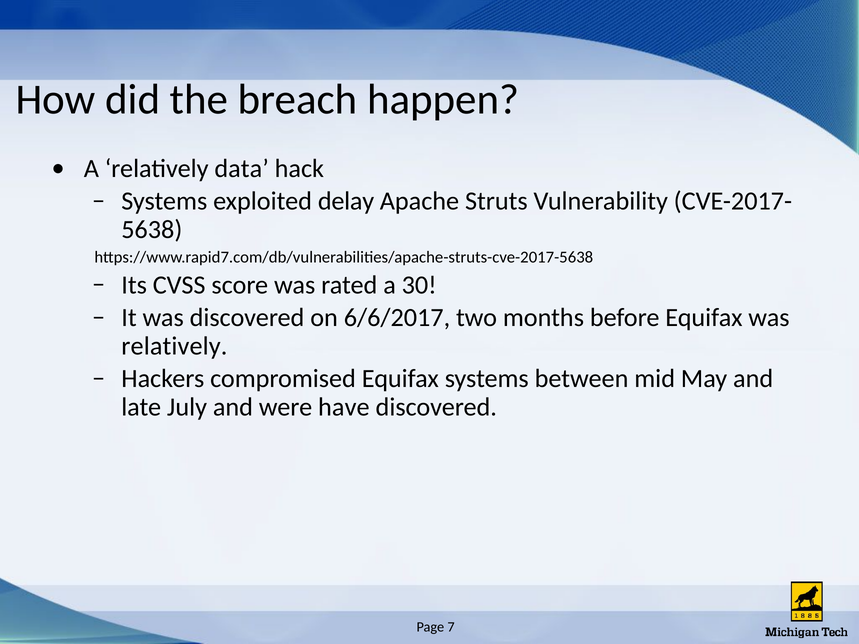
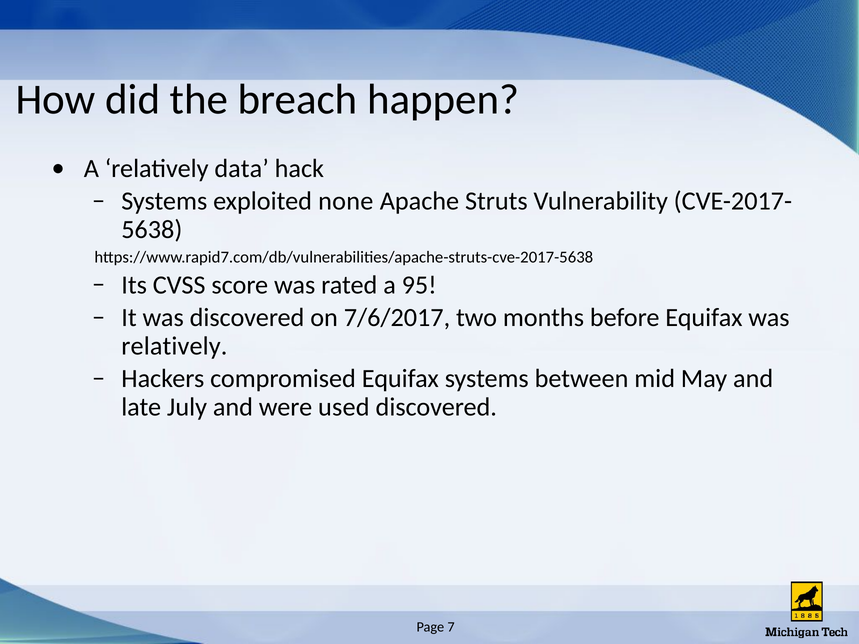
delay: delay -> none
30: 30 -> 95
6/6/2017: 6/6/2017 -> 7/6/2017
have: have -> used
